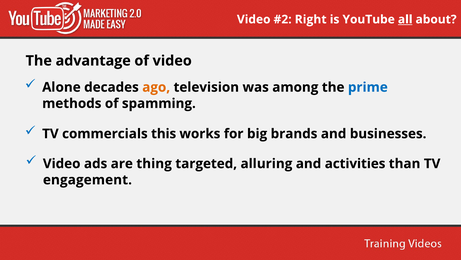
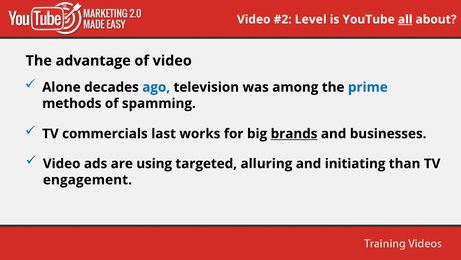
Right: Right -> Level
ago colour: orange -> blue
this: this -> last
brands underline: none -> present
thing: thing -> using
activities: activities -> initiating
